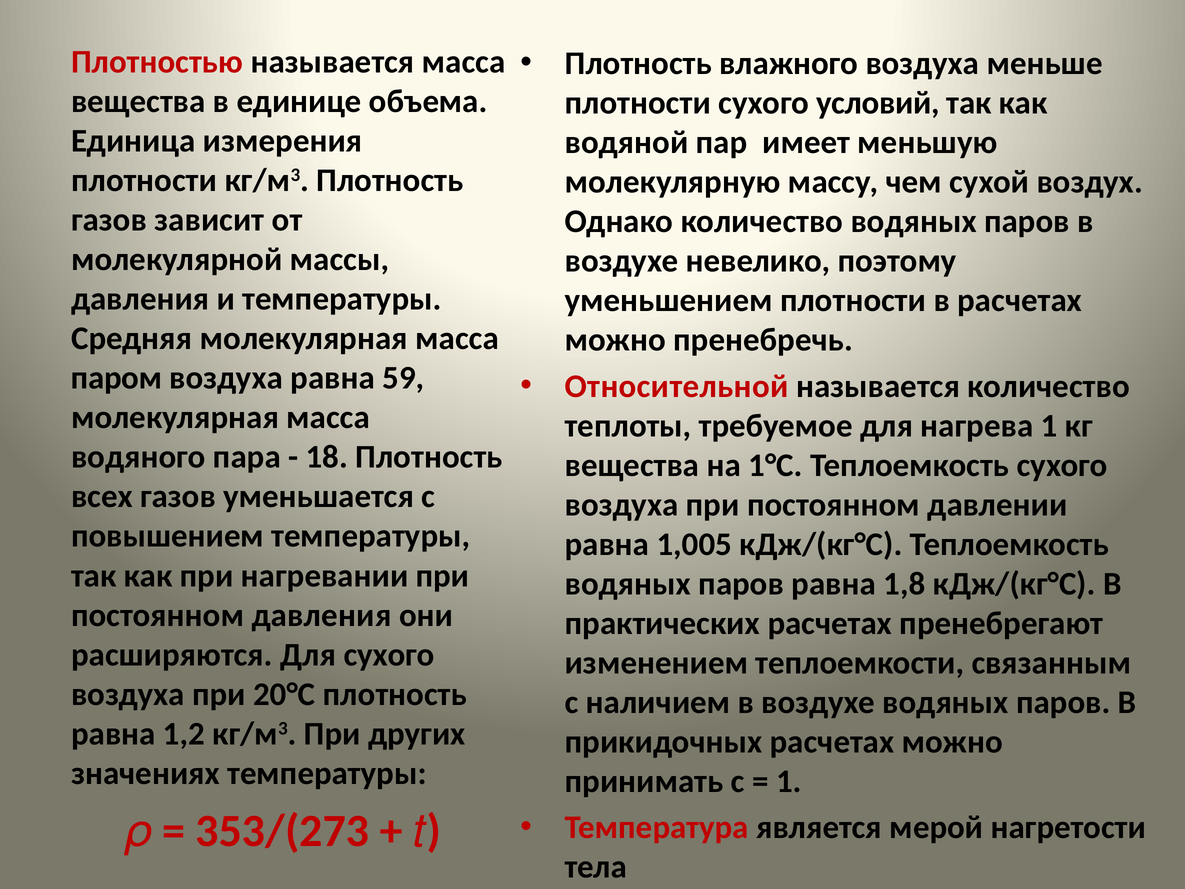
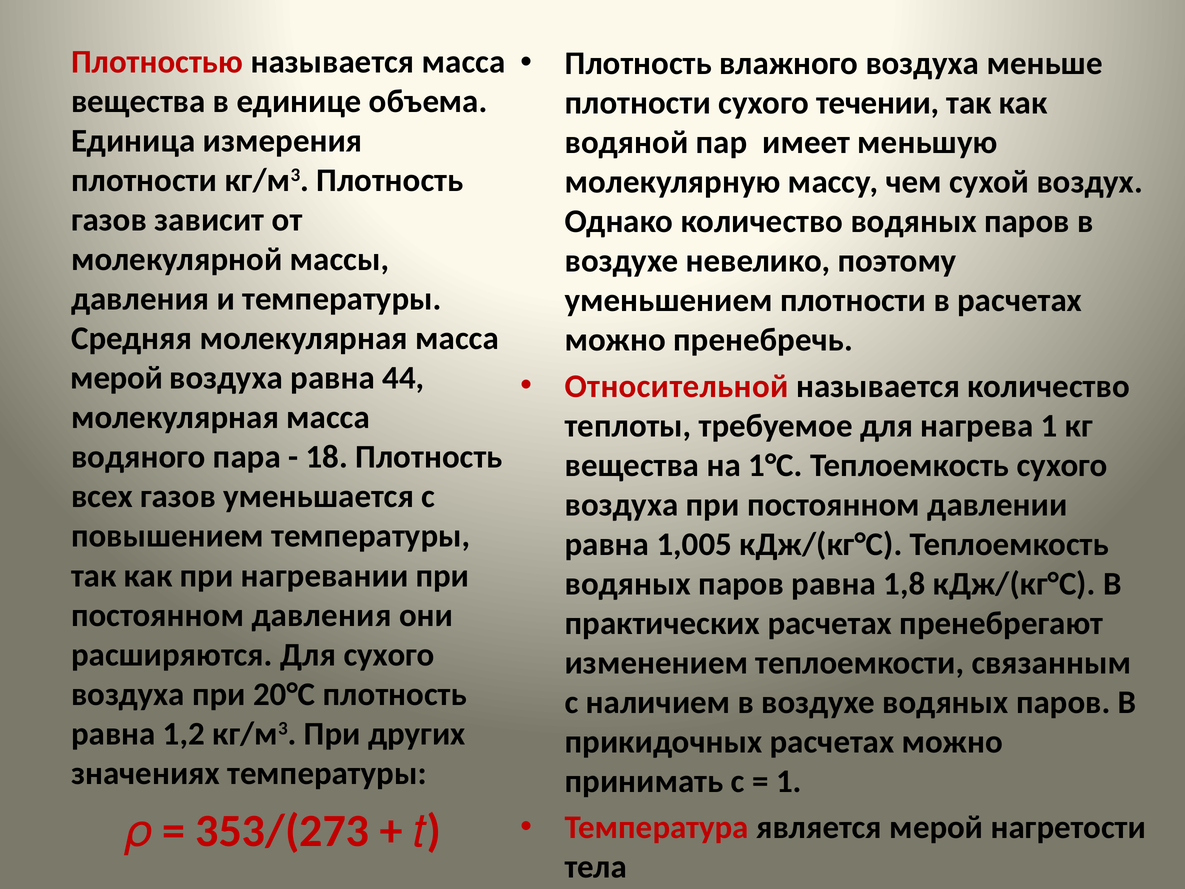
условий: условий -> течении
паром at (117, 378): паром -> мерой
59: 59 -> 44
